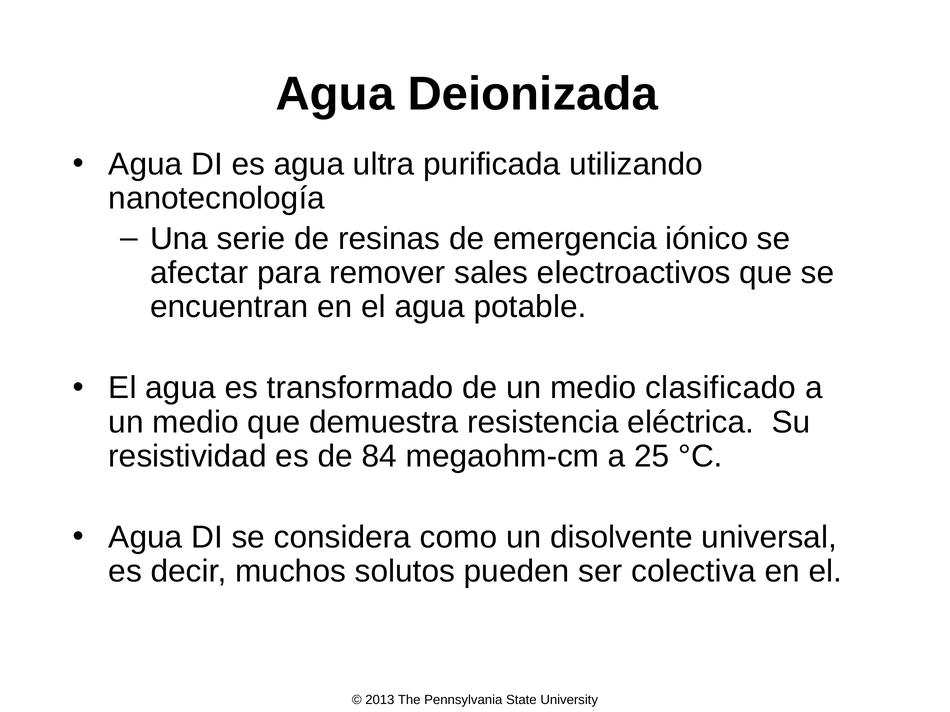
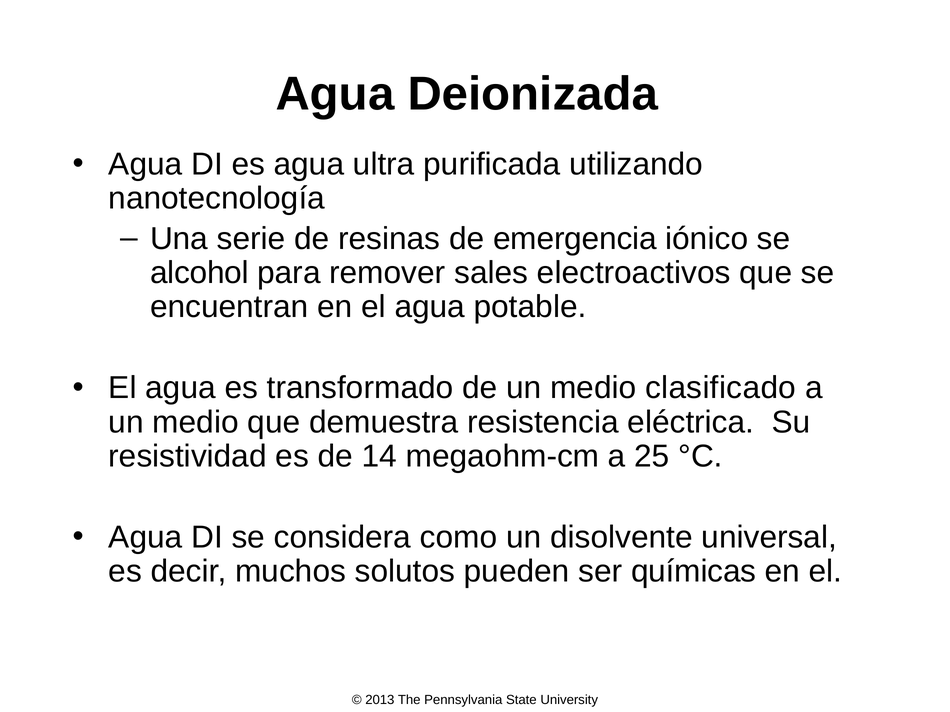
afectar: afectar -> alcohol
84: 84 -> 14
colectiva: colectiva -> químicas
